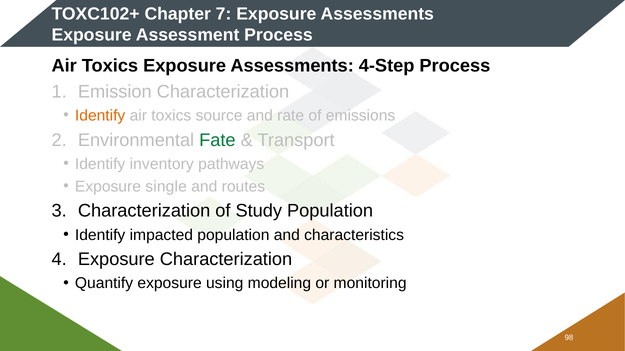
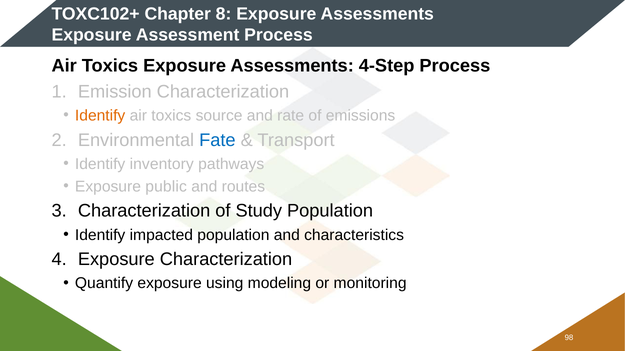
7: 7 -> 8
Fate colour: green -> blue
single: single -> public
